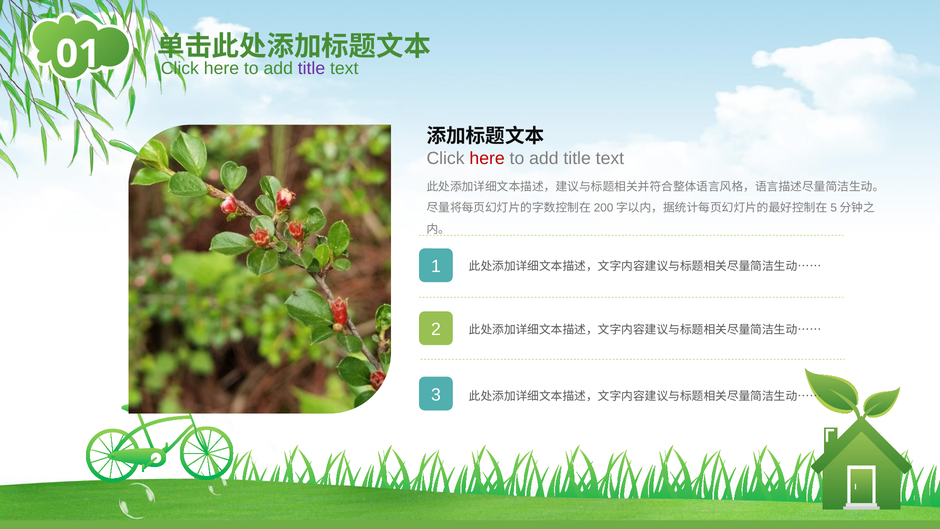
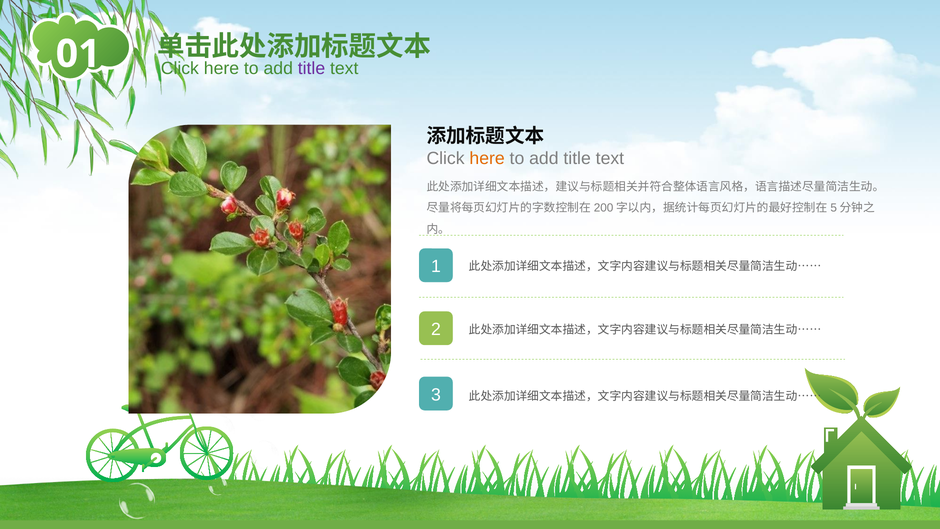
here at (487, 158) colour: red -> orange
